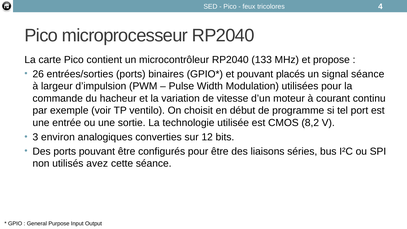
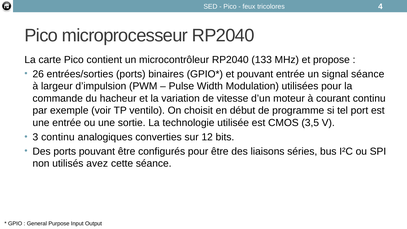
pouvant placés: placés -> entrée
8,2: 8,2 -> 3,5
3 environ: environ -> continu
